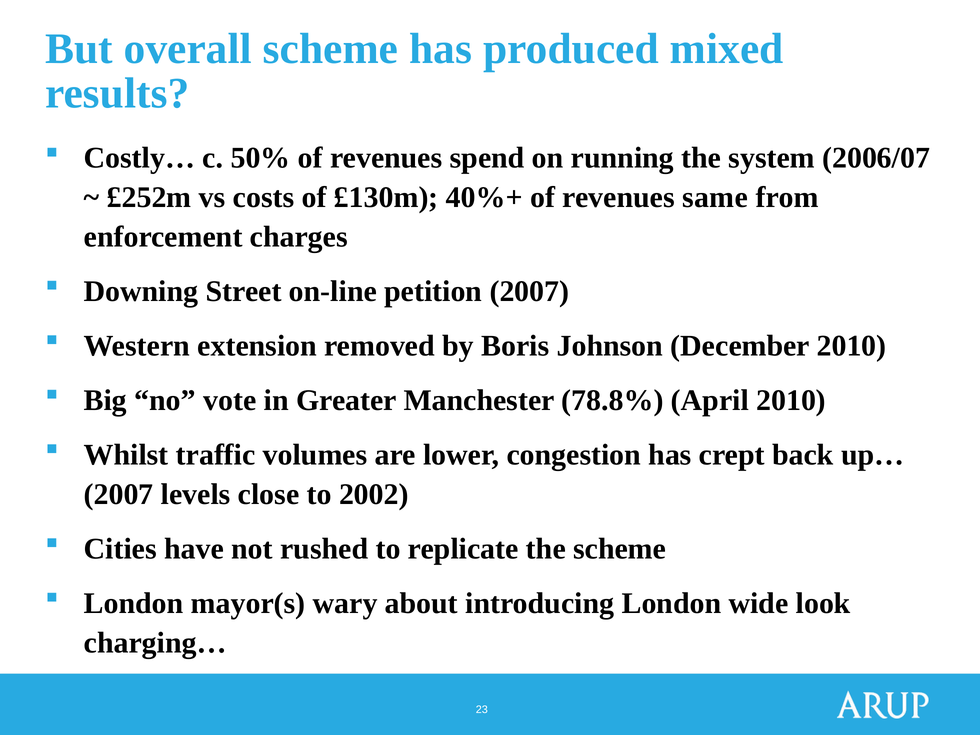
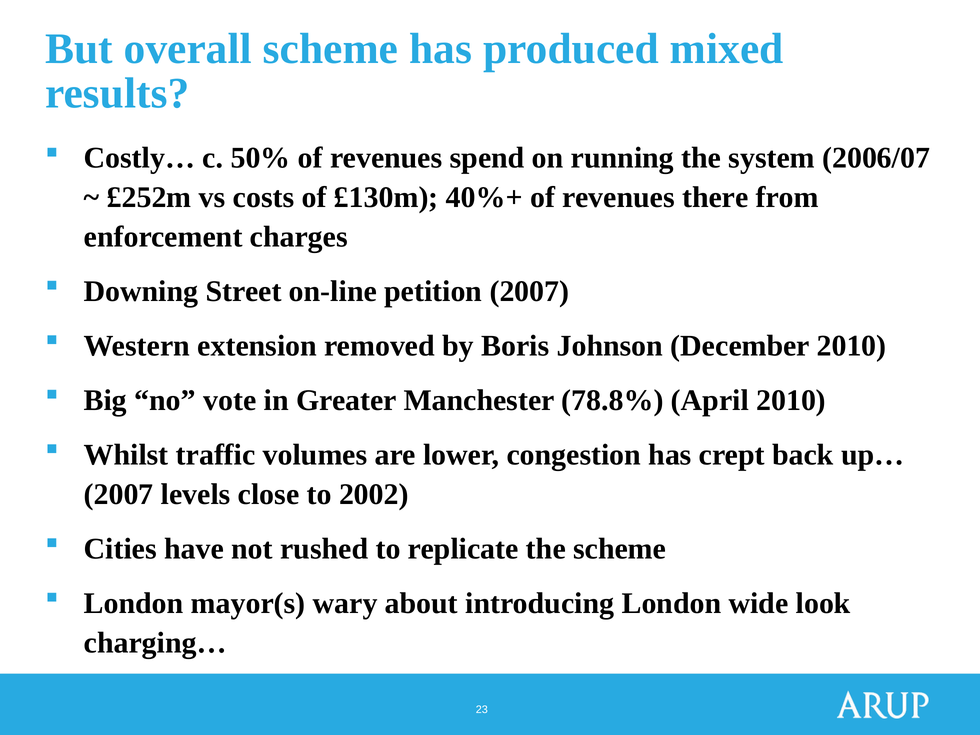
same: same -> there
